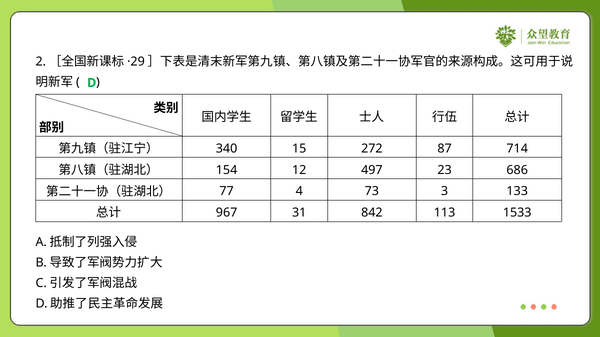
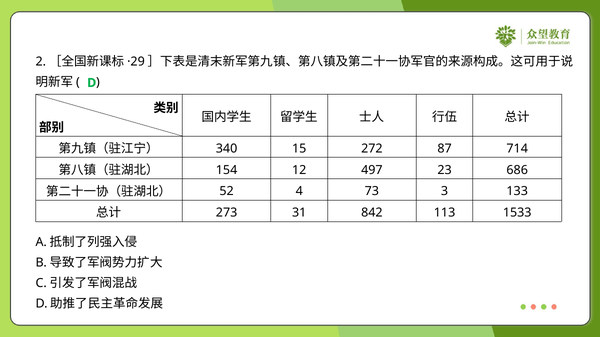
77: 77 -> 52
967: 967 -> 273
